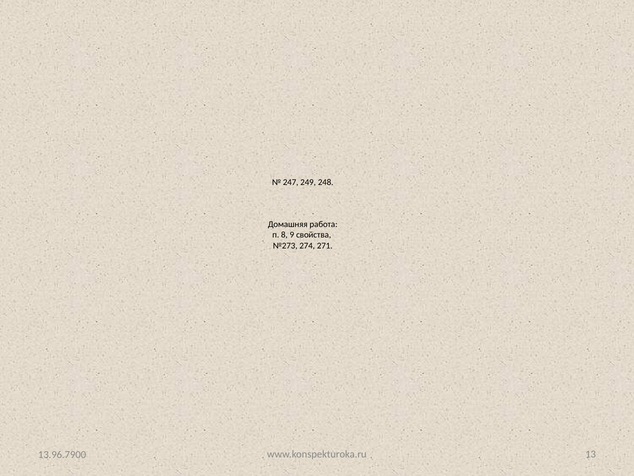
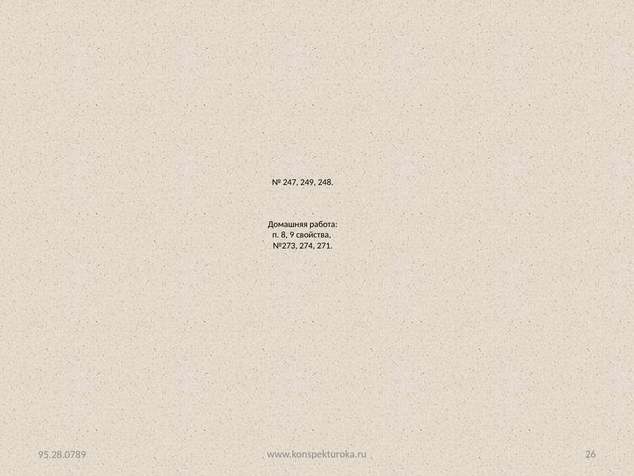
13: 13 -> 26
13.96.7900: 13.96.7900 -> 95.28.0789
